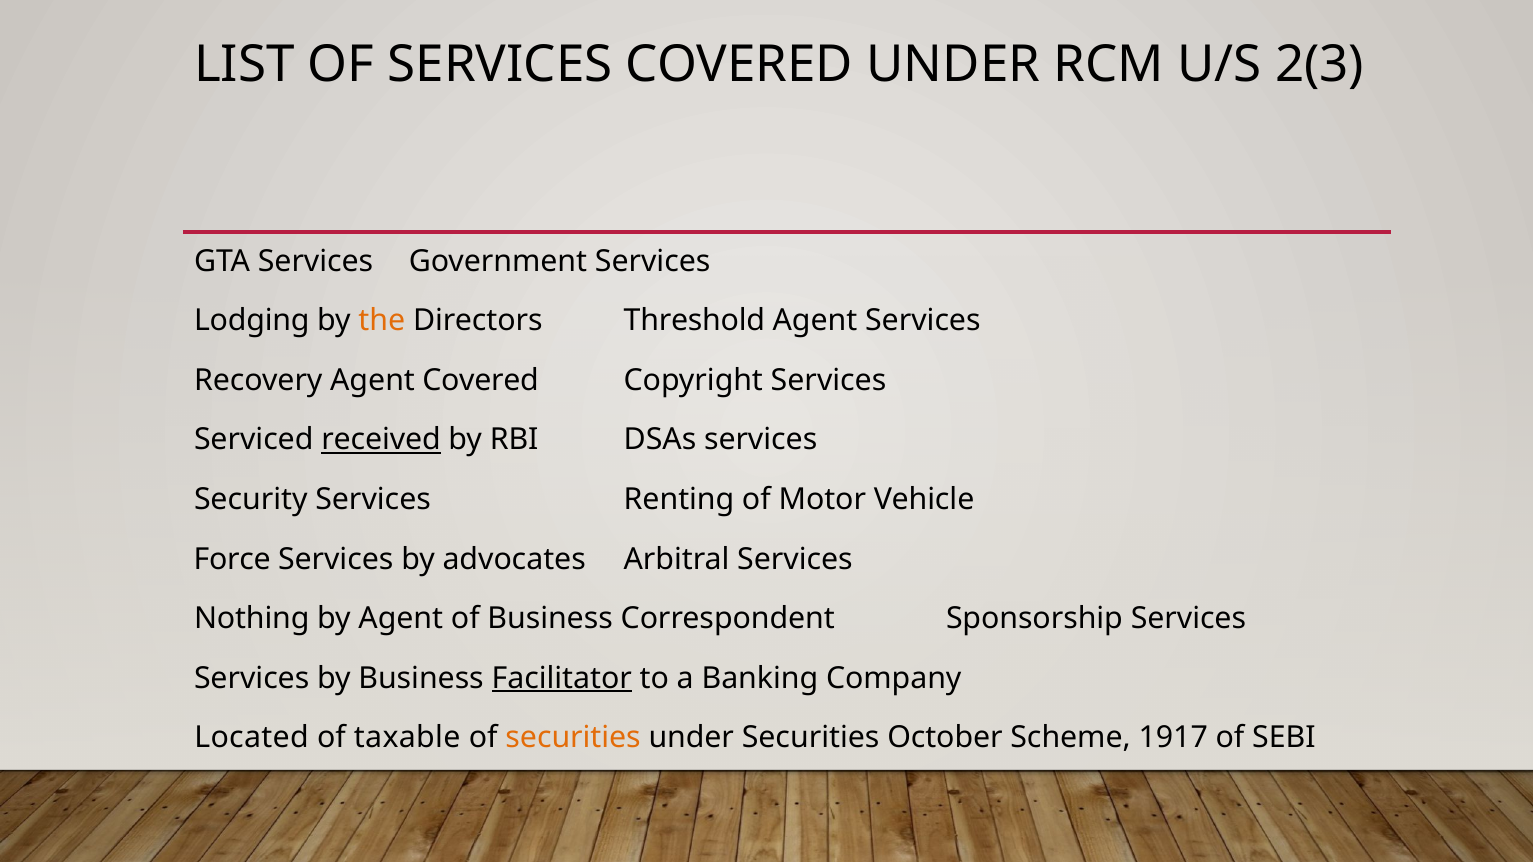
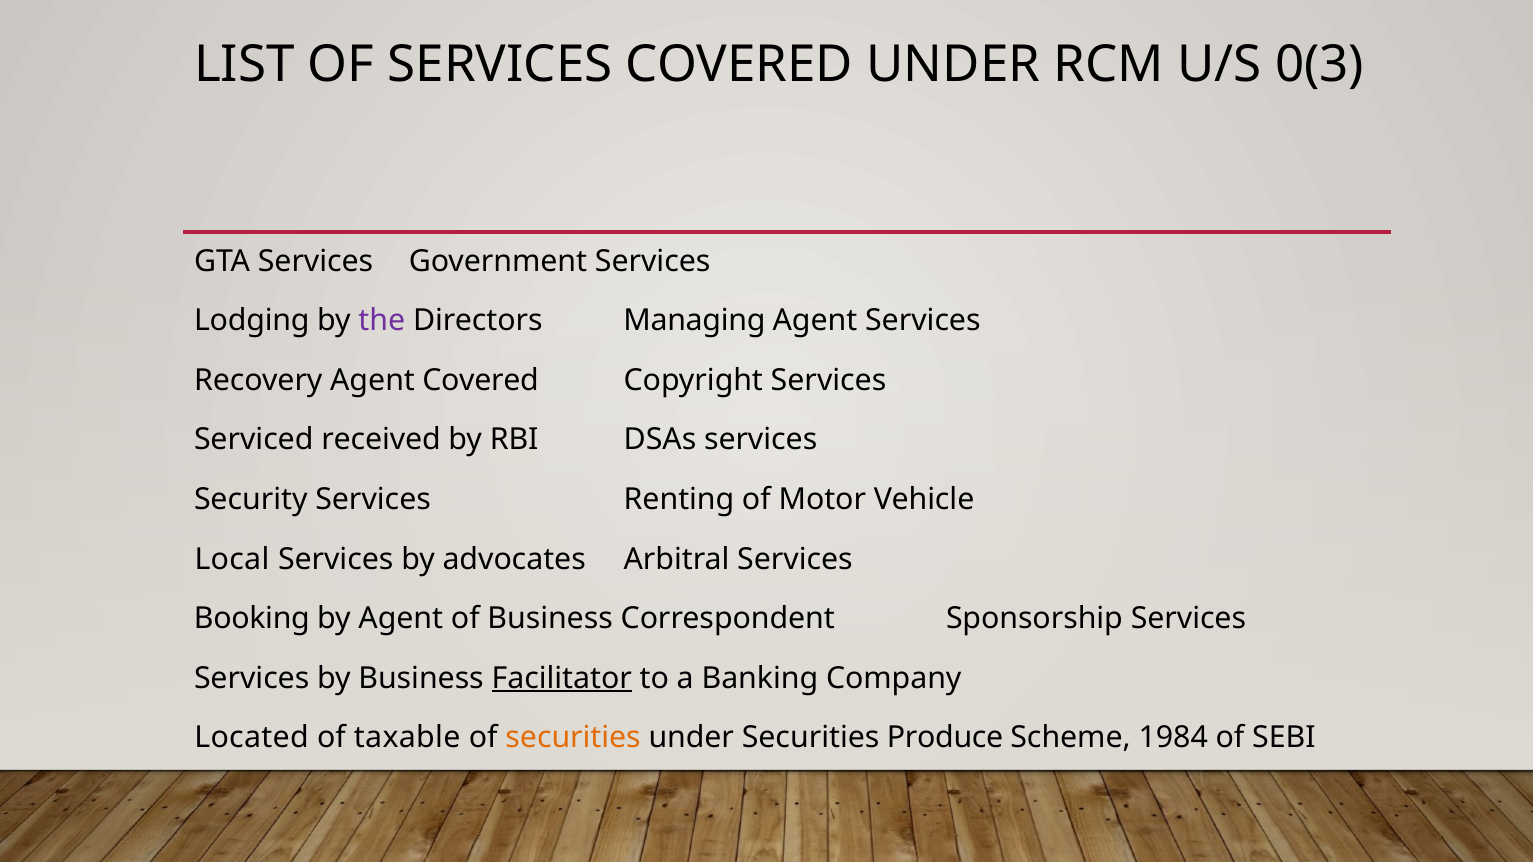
2(3: 2(3 -> 0(3
the colour: orange -> purple
Threshold: Threshold -> Managing
received underline: present -> none
Force: Force -> Local
Nothing: Nothing -> Booking
October: October -> Produce
1917: 1917 -> 1984
